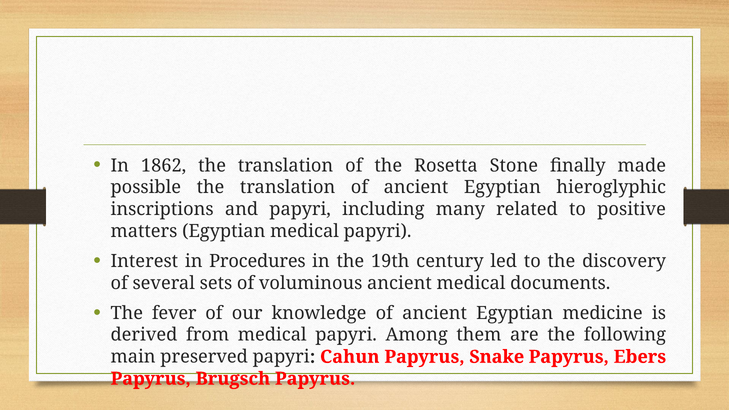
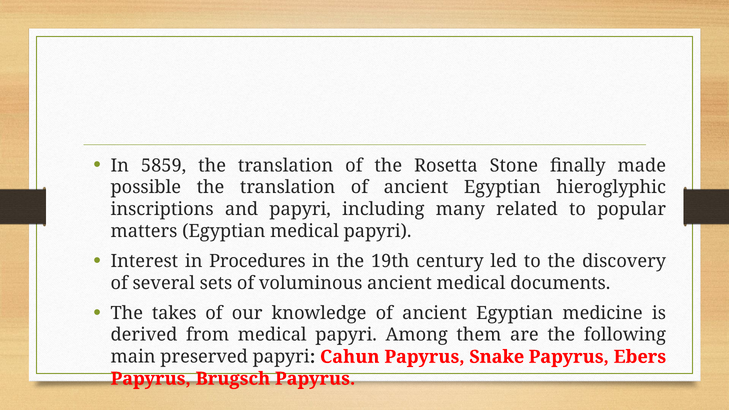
1862: 1862 -> 5859
positive: positive -> popular
fever: fever -> takes
